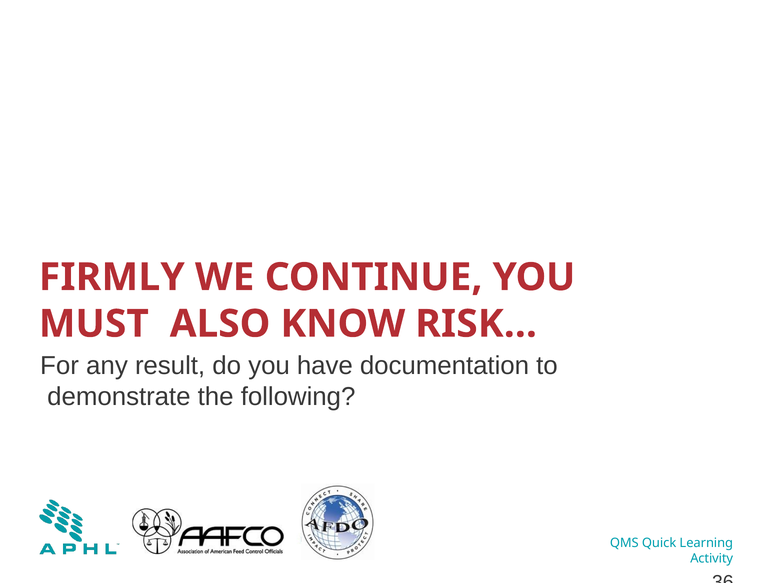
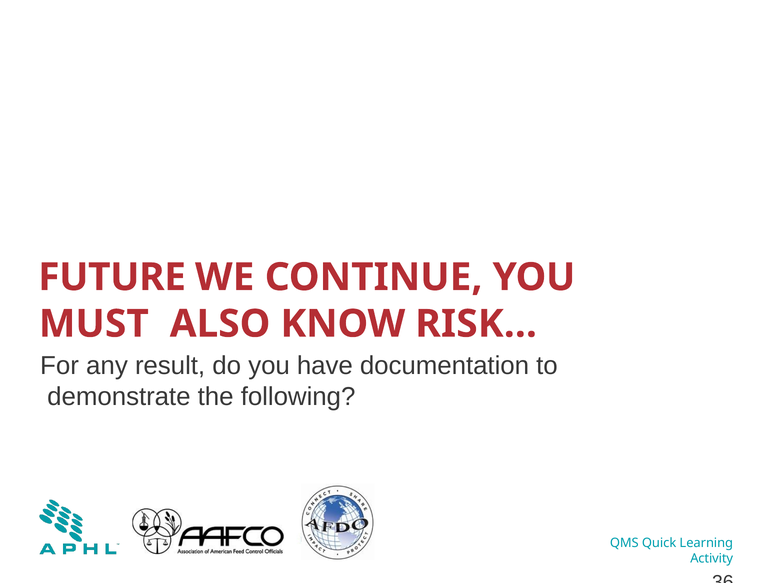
FIRMLY: FIRMLY -> FUTURE
